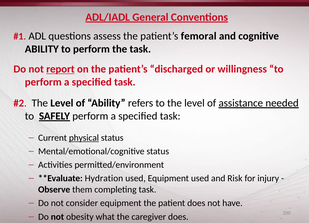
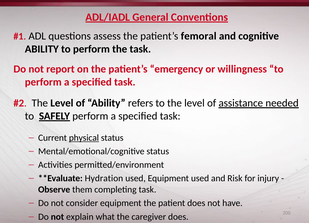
report underline: present -> none
discharged: discharged -> emergency
obesity: obesity -> explain
